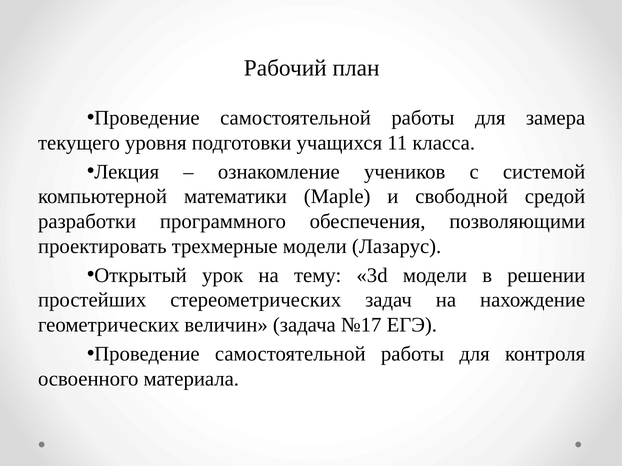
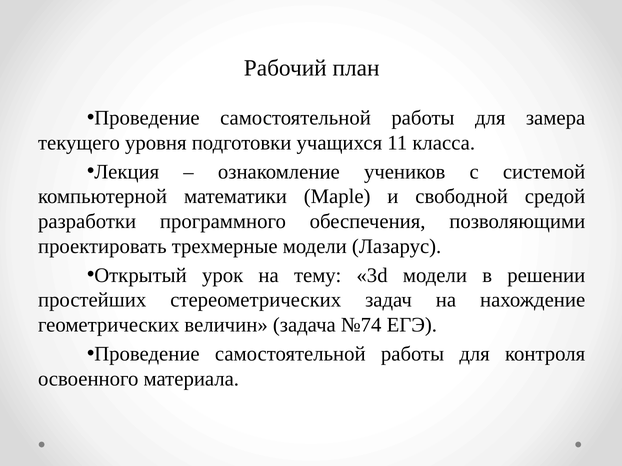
№17: №17 -> №74
